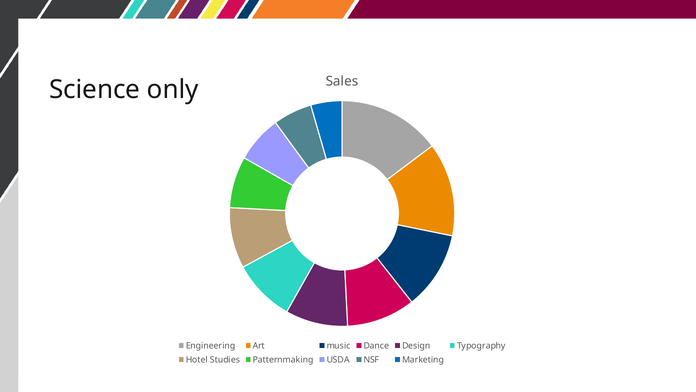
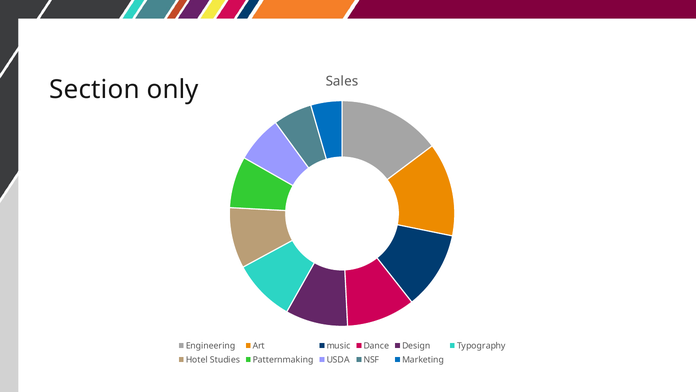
Science: Science -> Section
